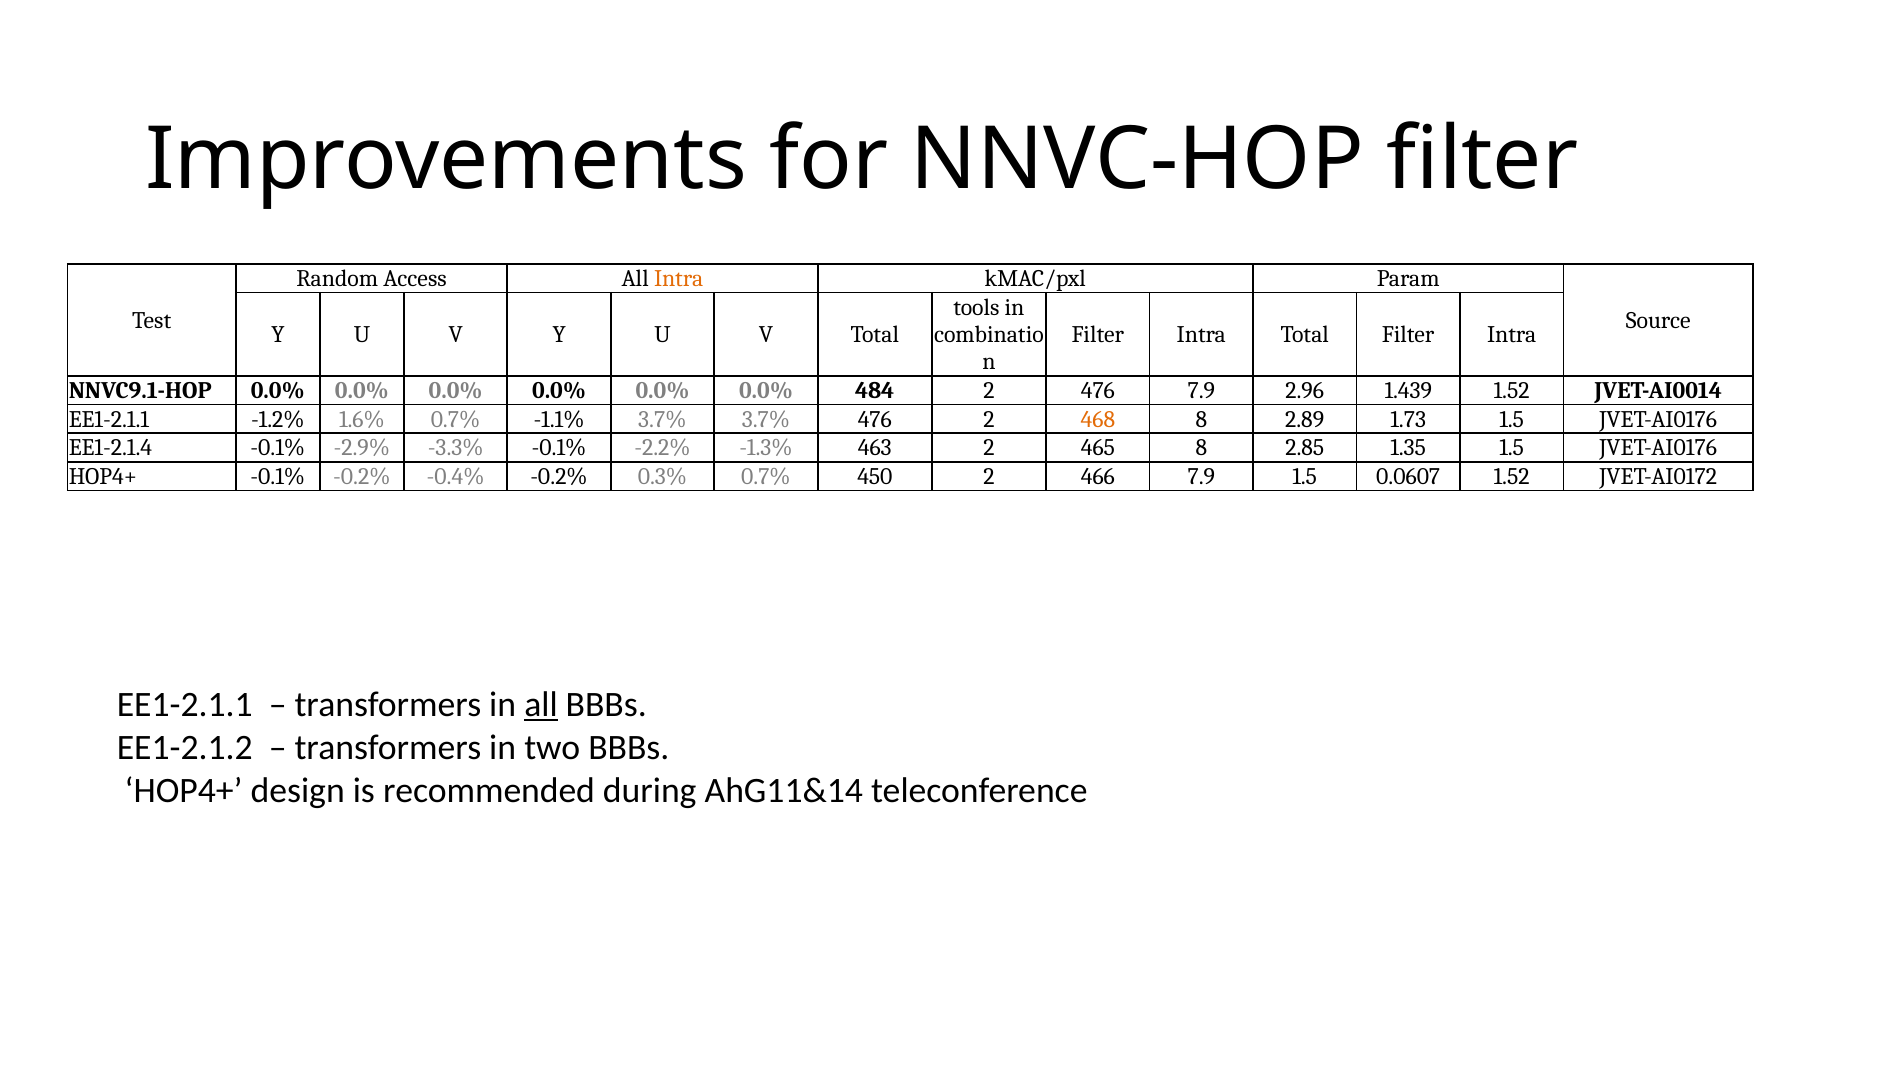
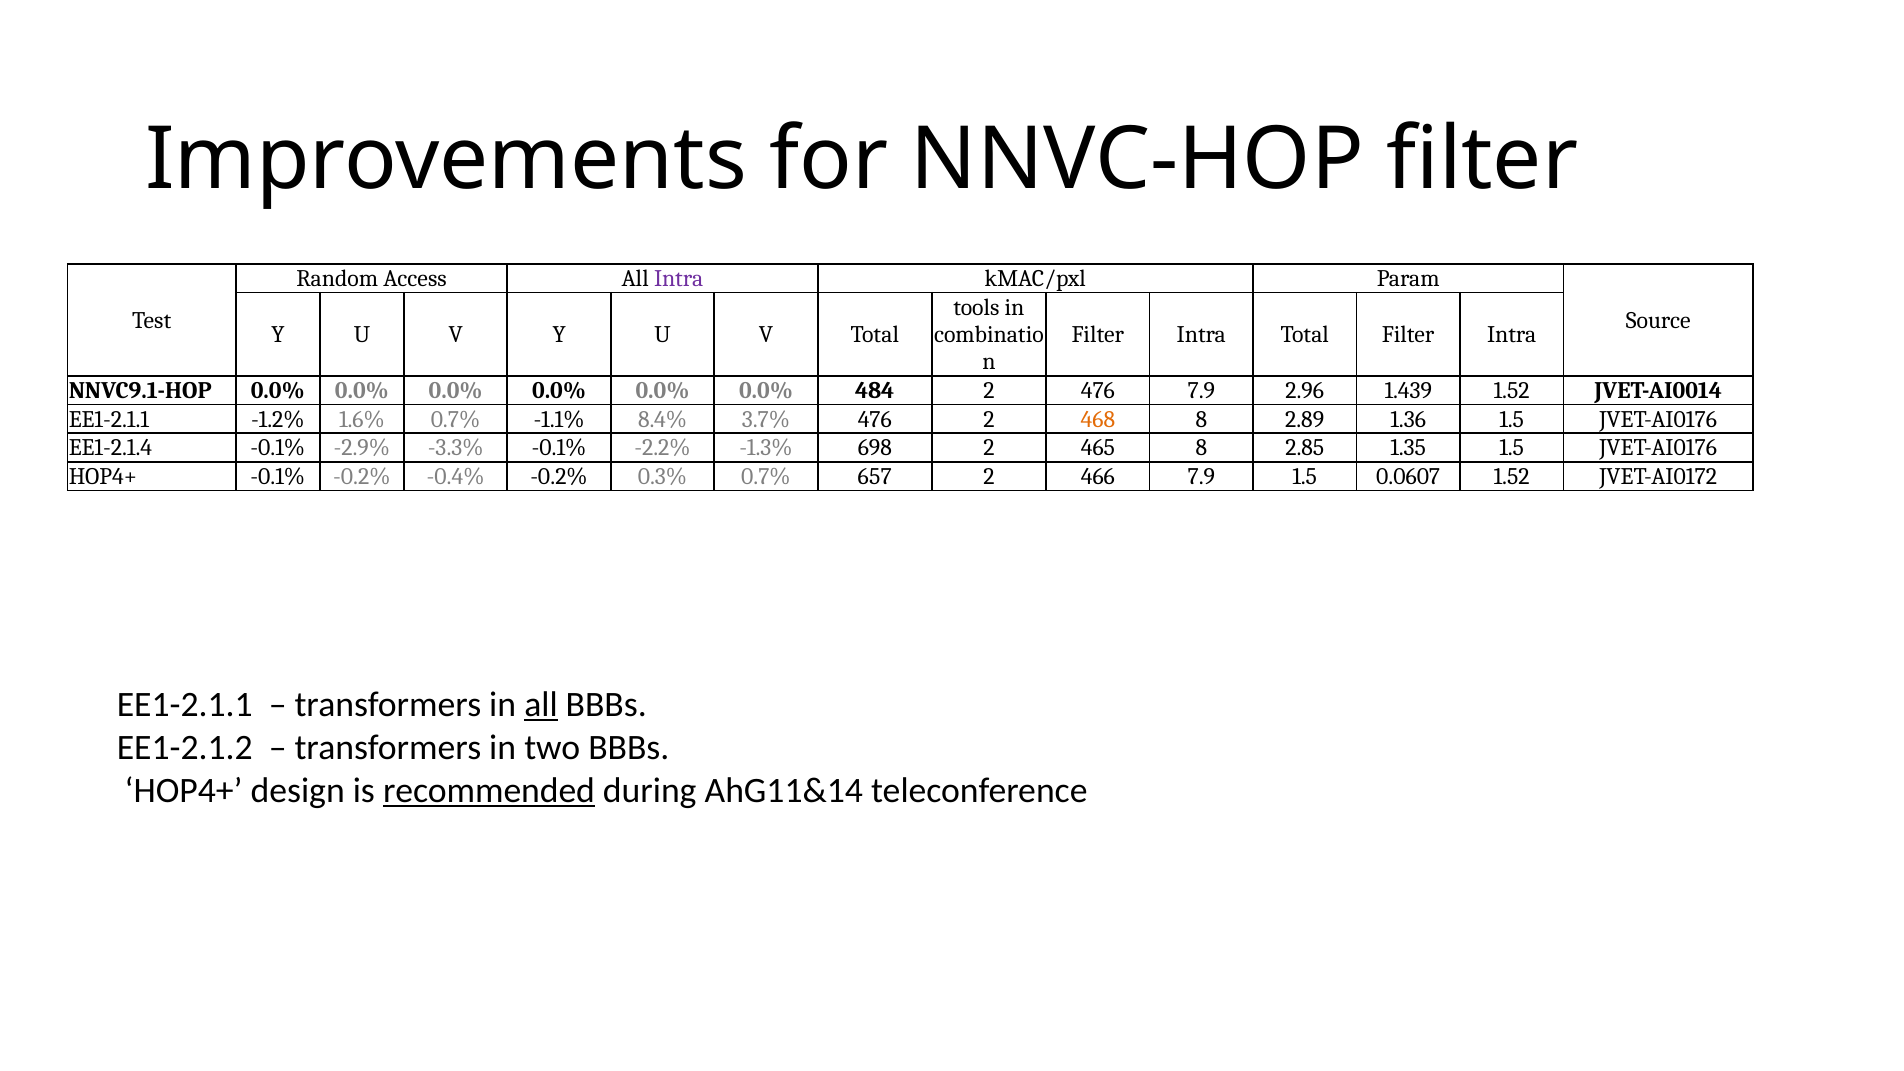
Intra at (679, 279) colour: orange -> purple
-1.1% 3.7%: 3.7% -> 8.4%
1.73: 1.73 -> 1.36
463: 463 -> 698
450: 450 -> 657
recommended underline: none -> present
